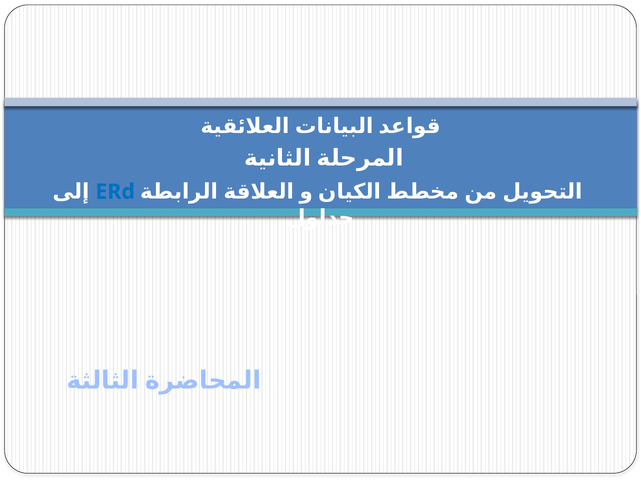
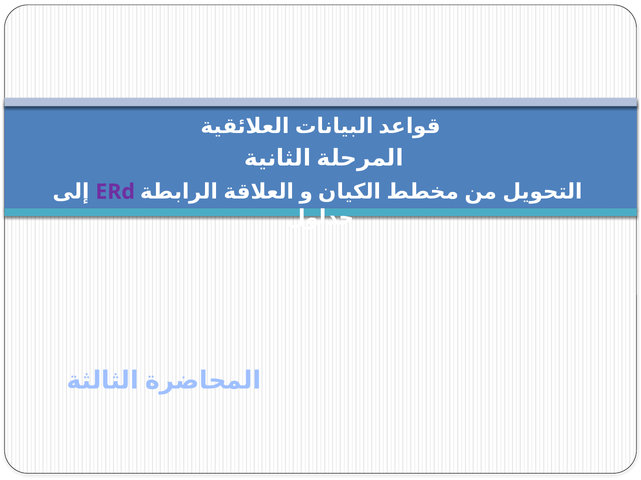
ERd colour: blue -> purple
